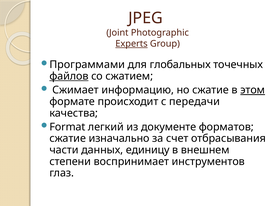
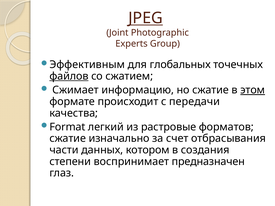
JPEG underline: none -> present
Experts underline: present -> none
Программами: Программами -> Эффективным
документе: документе -> растровые
единицу: единицу -> котором
внешнем: внешнем -> создания
инструментов: инструментов -> предназначен
